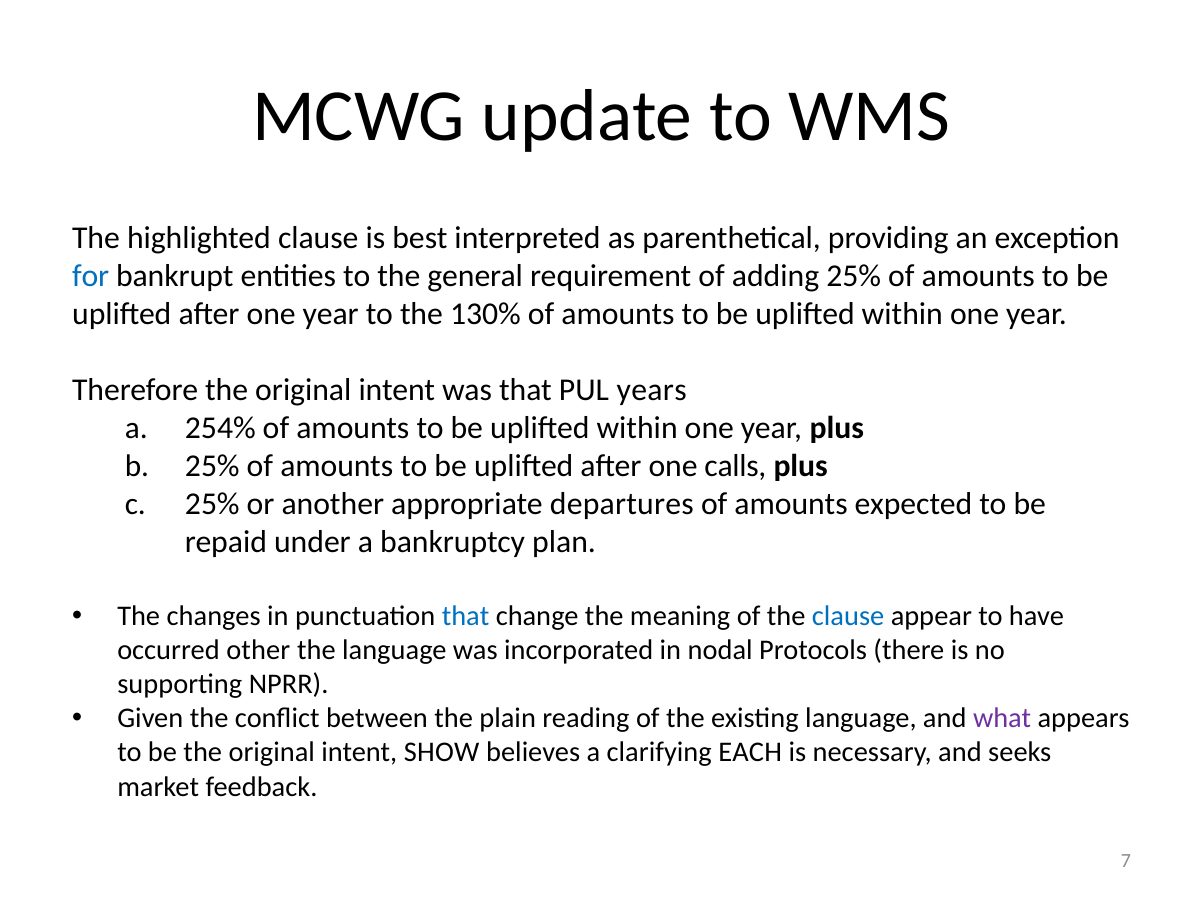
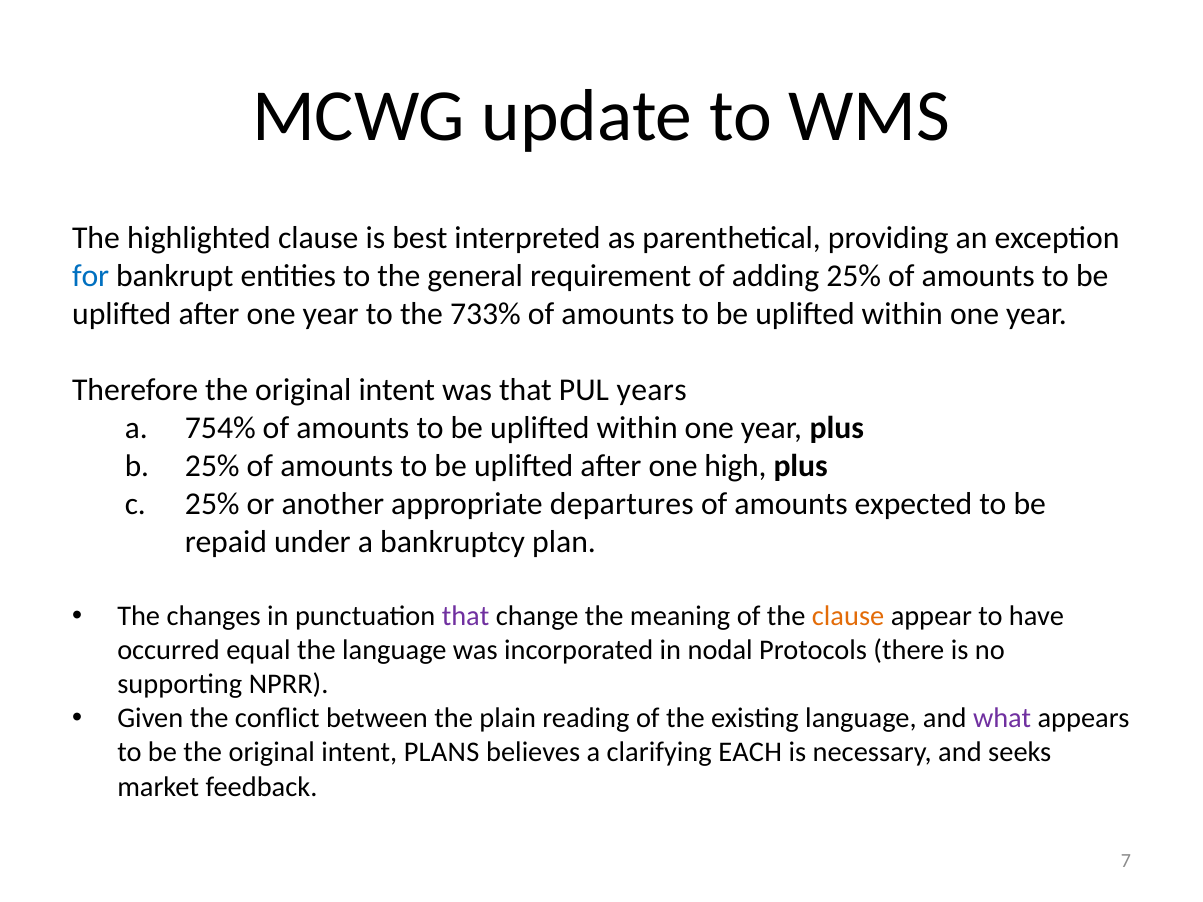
130%: 130% -> 733%
254%: 254% -> 754%
calls: calls -> high
that at (466, 616) colour: blue -> purple
clause at (848, 616) colour: blue -> orange
other: other -> equal
SHOW: SHOW -> PLANS
